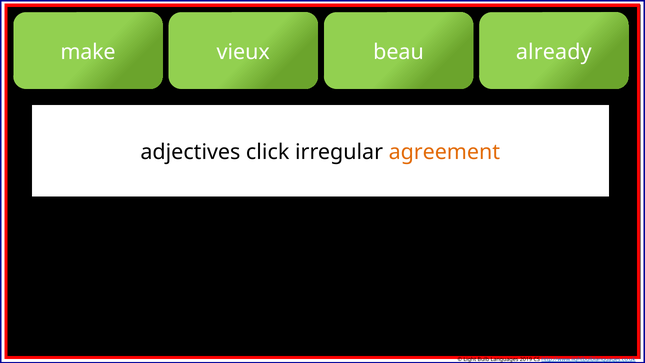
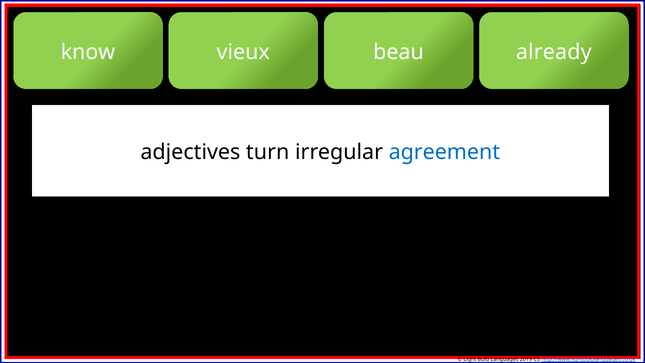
make: make -> know
click: click -> turn
agreement colour: orange -> blue
